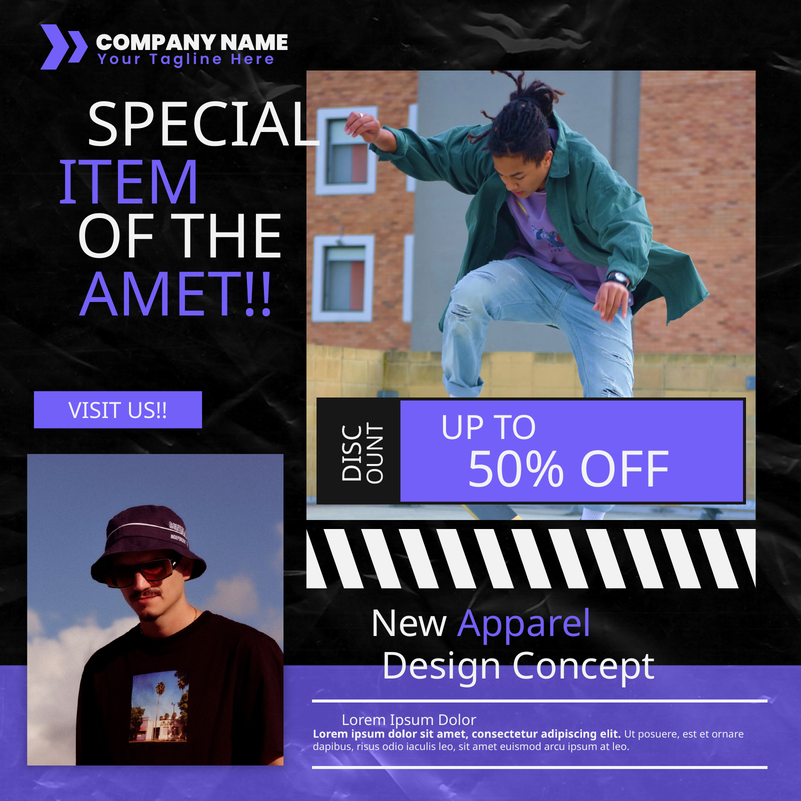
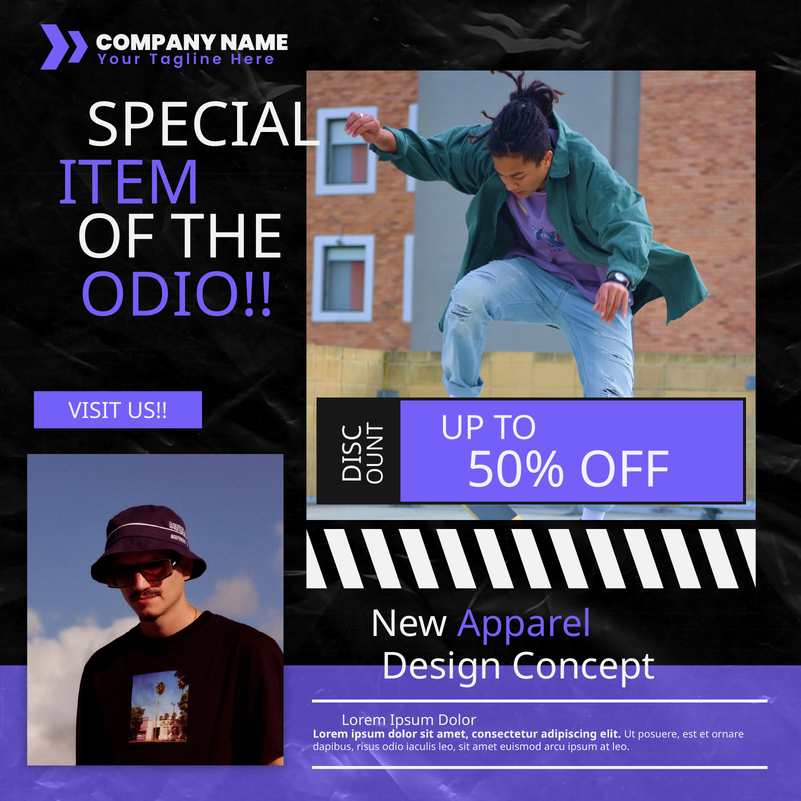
AMET at (177, 296): AMET -> ODIO
